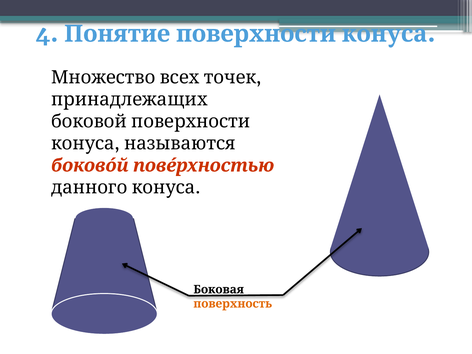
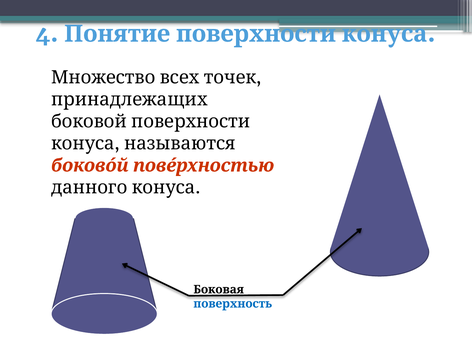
поверхность colour: orange -> blue
